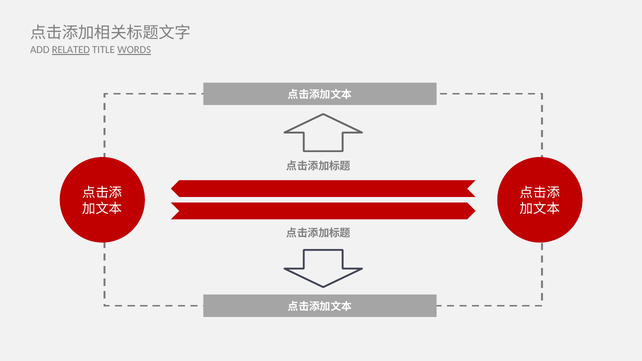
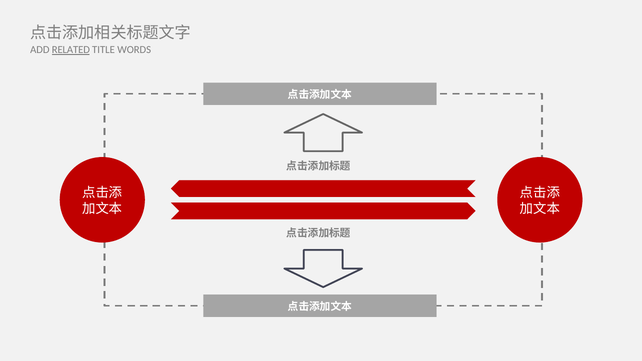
WORDS underline: present -> none
